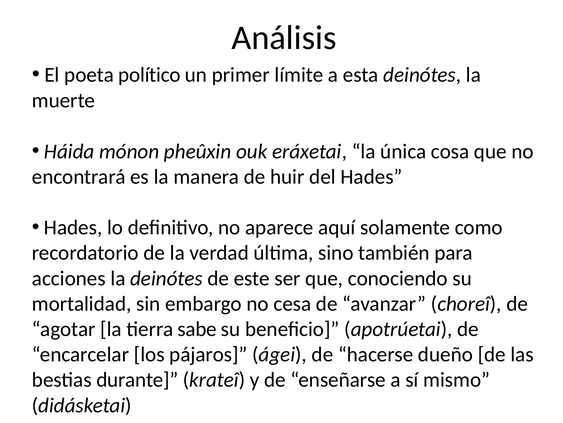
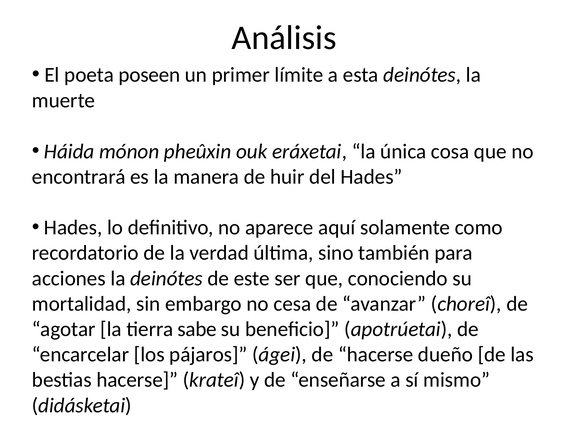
político: político -> poseen
bestias durante: durante -> hacerse
